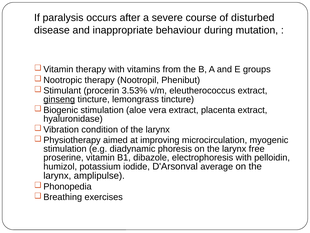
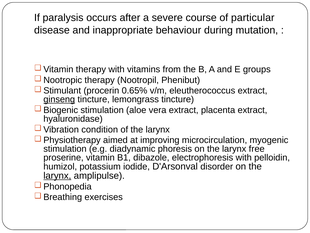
disturbed: disturbed -> particular
3.53%: 3.53% -> 0.65%
average: average -> disorder
larynx at (57, 175) underline: none -> present
